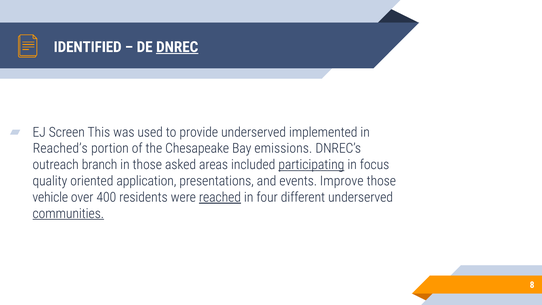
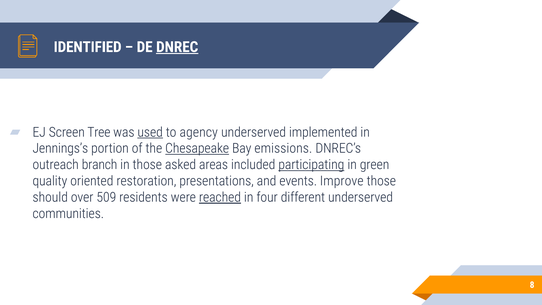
This: This -> Tree
used underline: none -> present
provide: provide -> agency
Reached’s: Reached’s -> Jennings’s
Chesapeake underline: none -> present
focus: focus -> green
application: application -> restoration
vehicle: vehicle -> should
400: 400 -> 509
communities underline: present -> none
